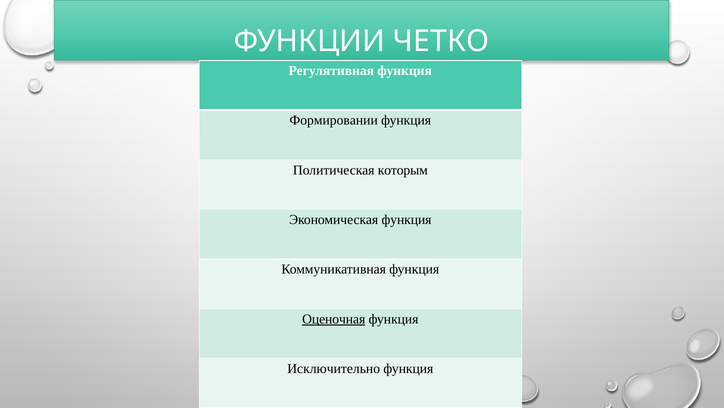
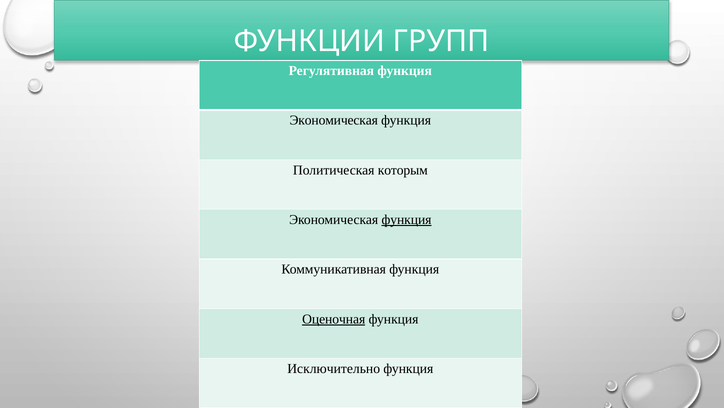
ЧЕТКО: ЧЕТКО -> ГРУПП
Формировании at (334, 120): Формировании -> Экономическая
функция at (406, 219) underline: none -> present
